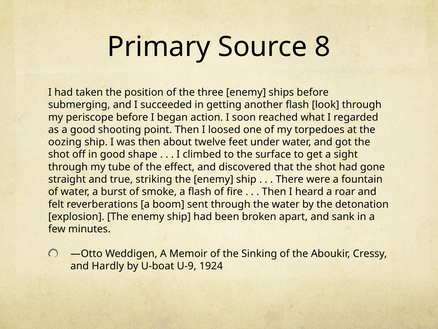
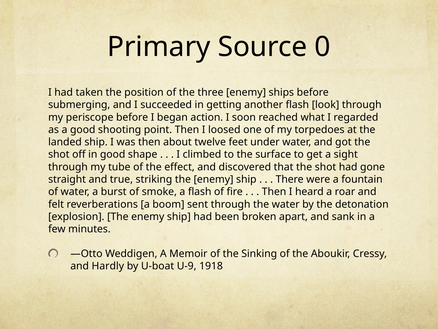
8: 8 -> 0
oozing: oozing -> landed
1924: 1924 -> 1918
